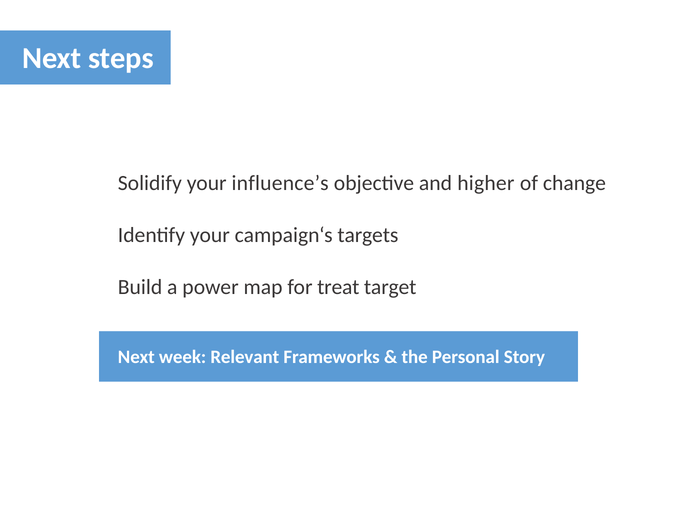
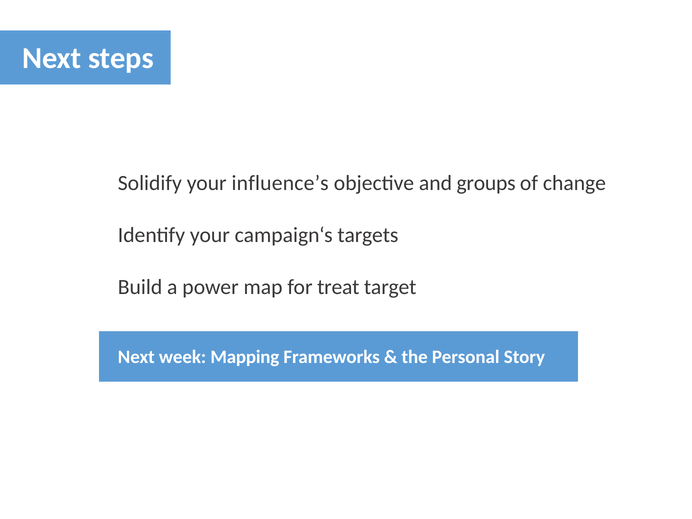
higher: higher -> groups
Relevant: Relevant -> Mapping
